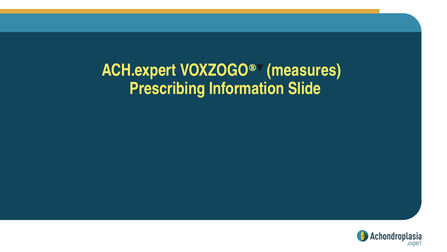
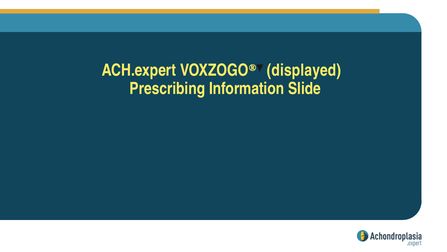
measures: measures -> displayed
